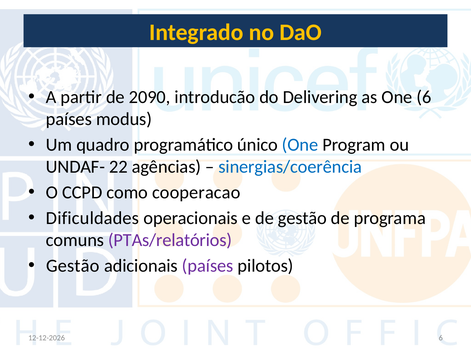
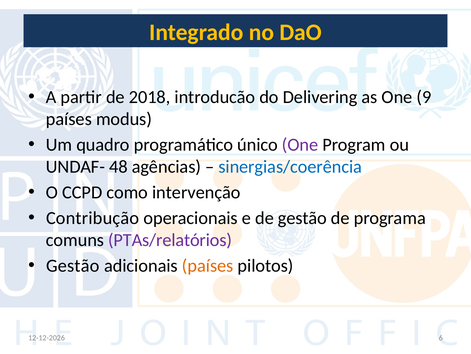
2090: 2090 -> 2018
One 6: 6 -> 9
One at (300, 145) colour: blue -> purple
22: 22 -> 48
cooperacao: cooperacao -> intervenção
Dificuldades: Dificuldades -> Contribução
países at (208, 265) colour: purple -> orange
